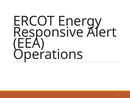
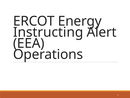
Responsive: Responsive -> Instructing
